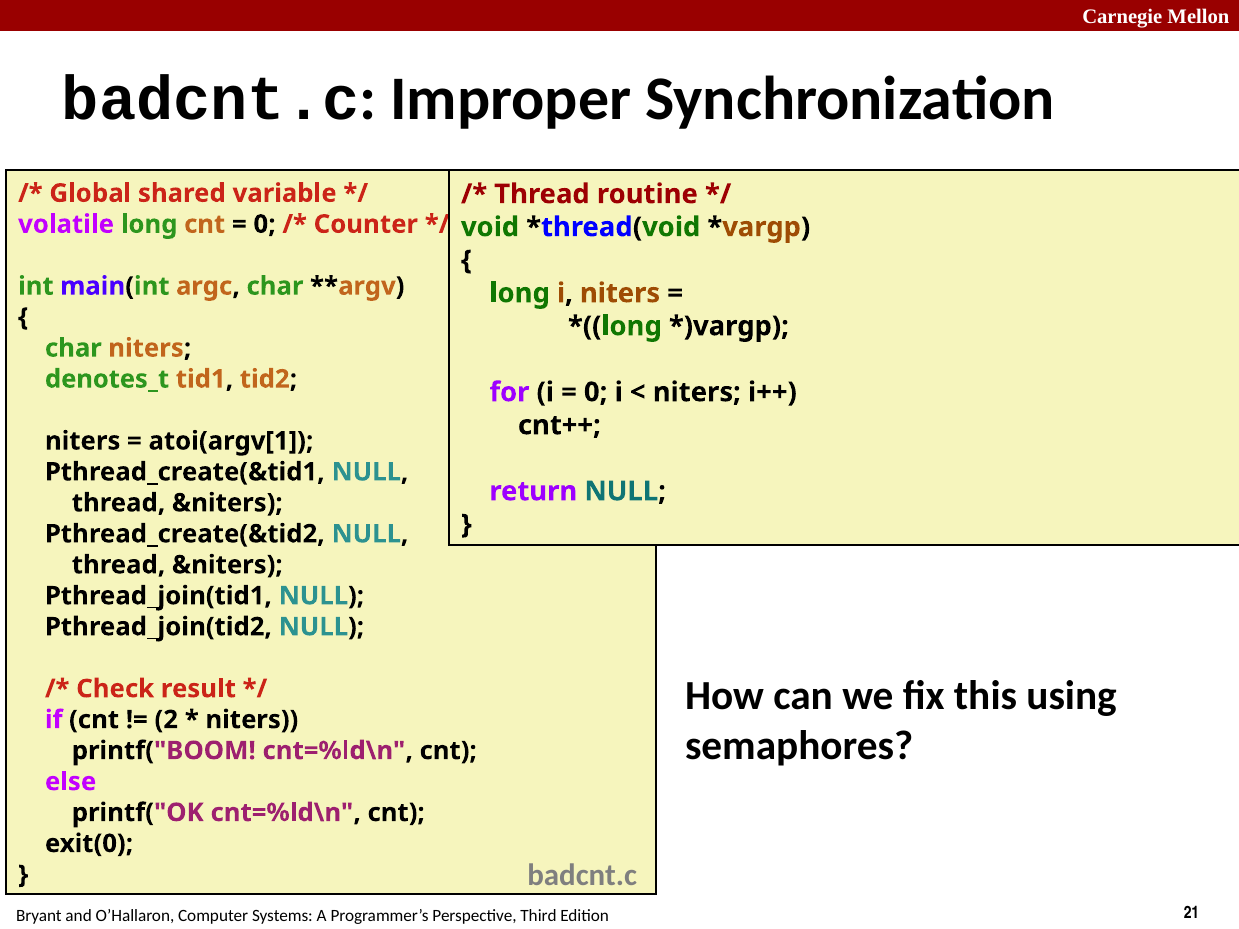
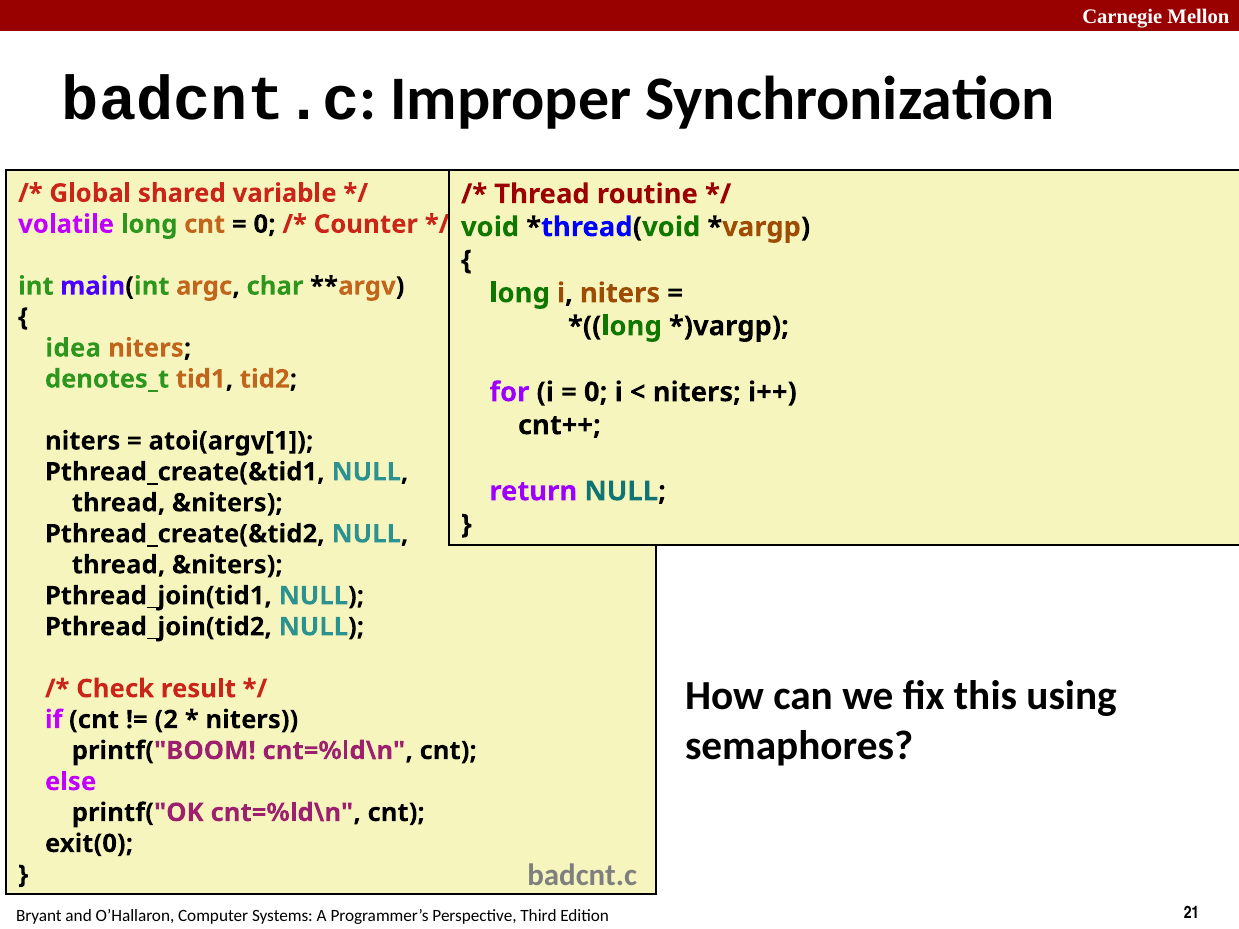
char at (73, 348): char -> idea
